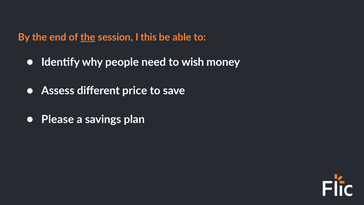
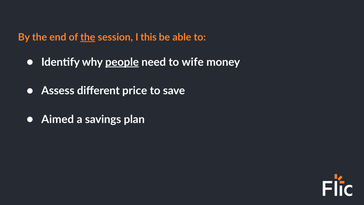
people underline: none -> present
wish: wish -> wife
Please: Please -> Aimed
